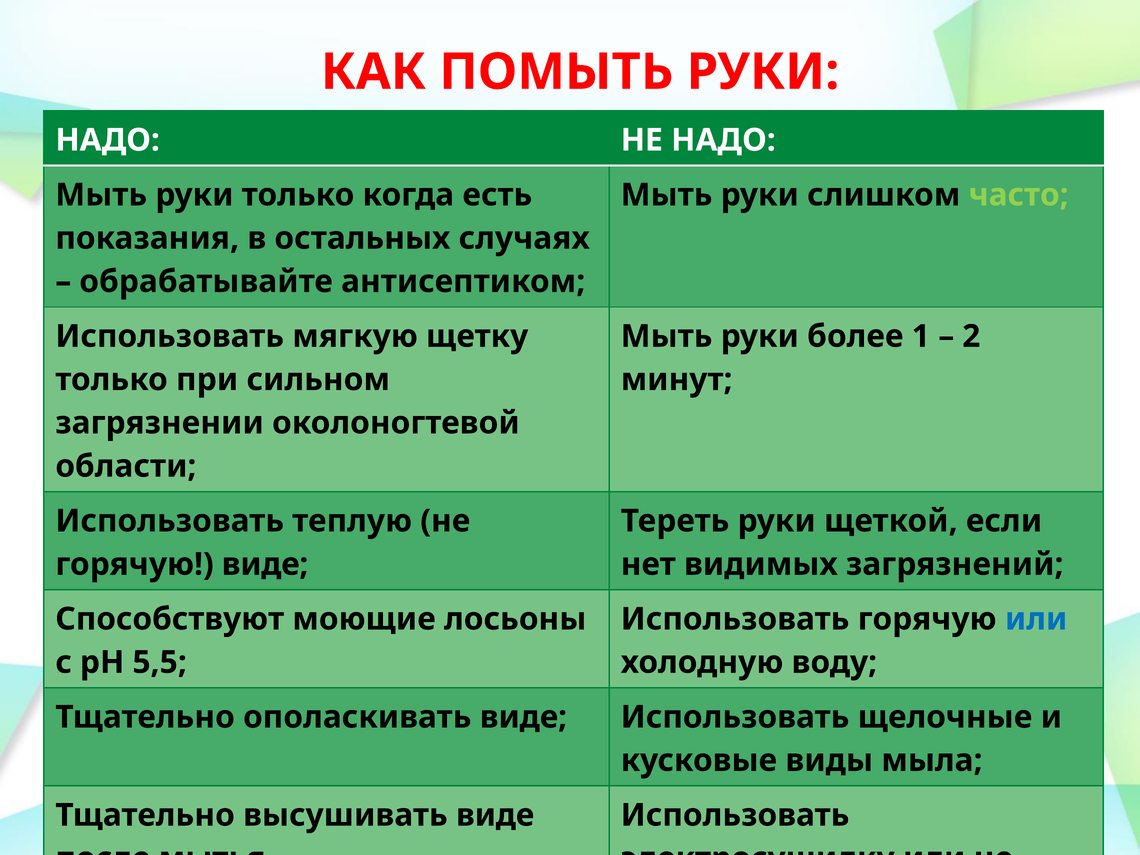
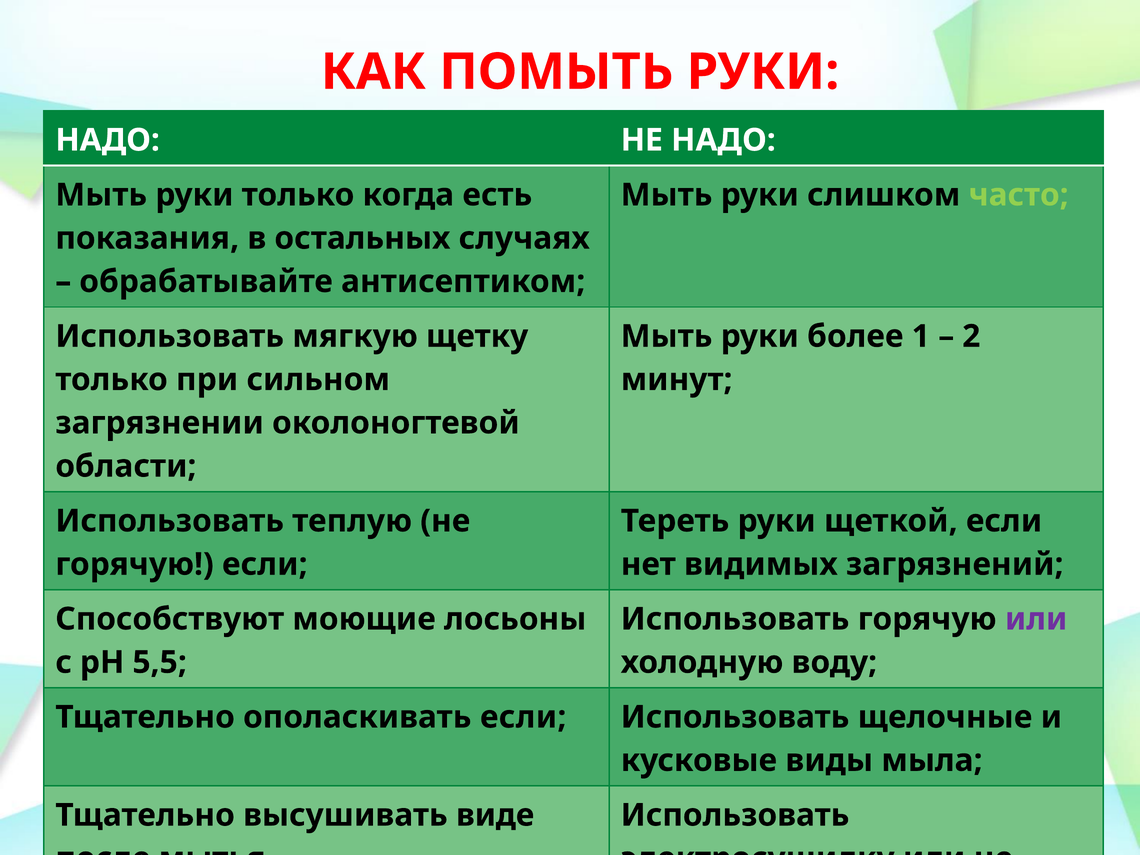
горячую виде: виде -> если
или at (1036, 619) colour: blue -> purple
ополаскивать виде: виде -> если
